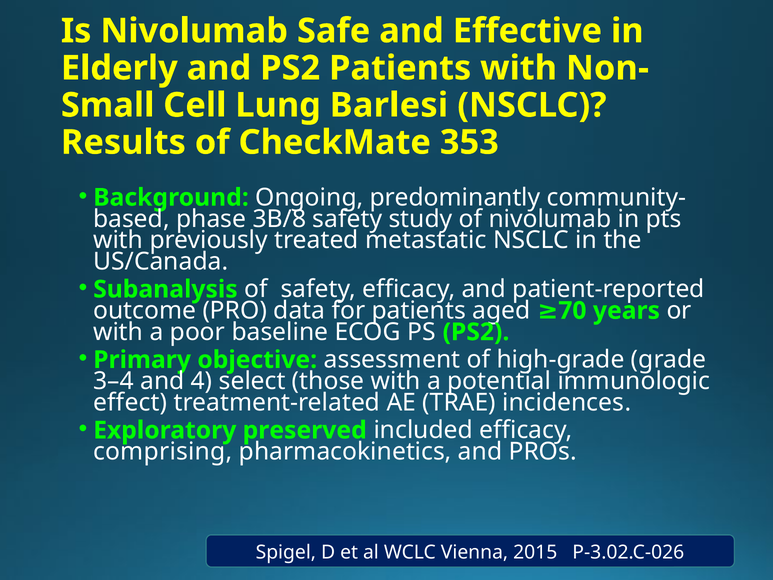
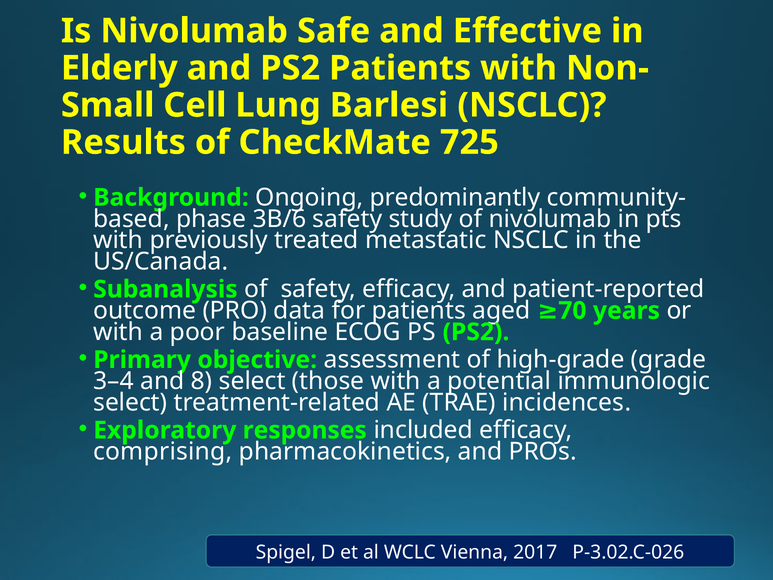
353: 353 -> 725
3B/8: 3B/8 -> 3B/6
4: 4 -> 8
effect at (130, 402): effect -> select
preserved: preserved -> responses
2015: 2015 -> 2017
